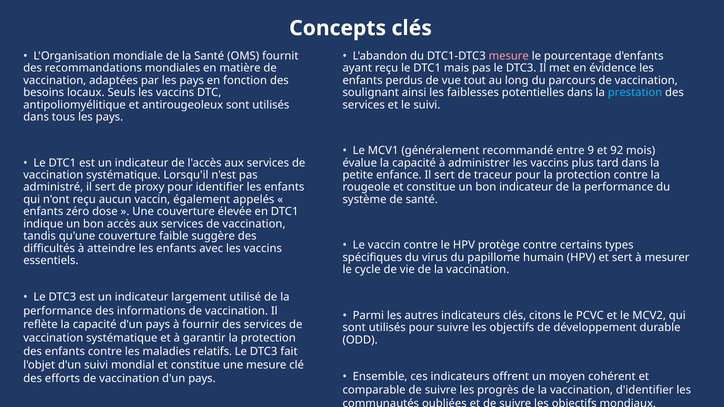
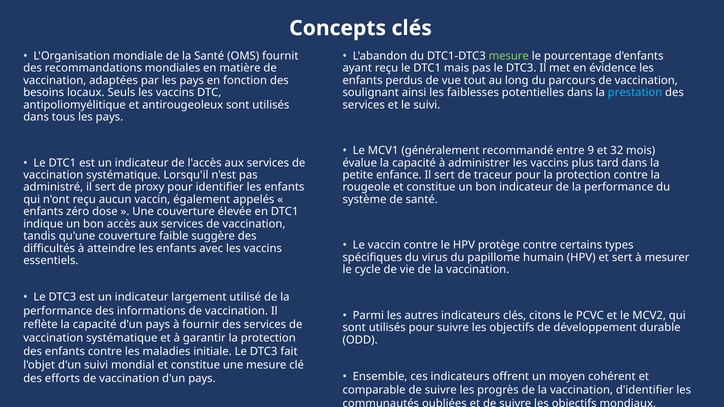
mesure at (509, 56) colour: pink -> light green
92: 92 -> 32
relatifs: relatifs -> initiale
